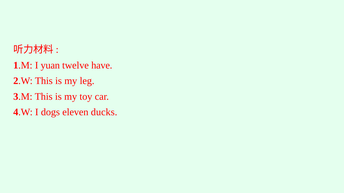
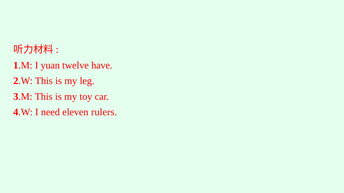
dogs: dogs -> need
ducks: ducks -> rulers
